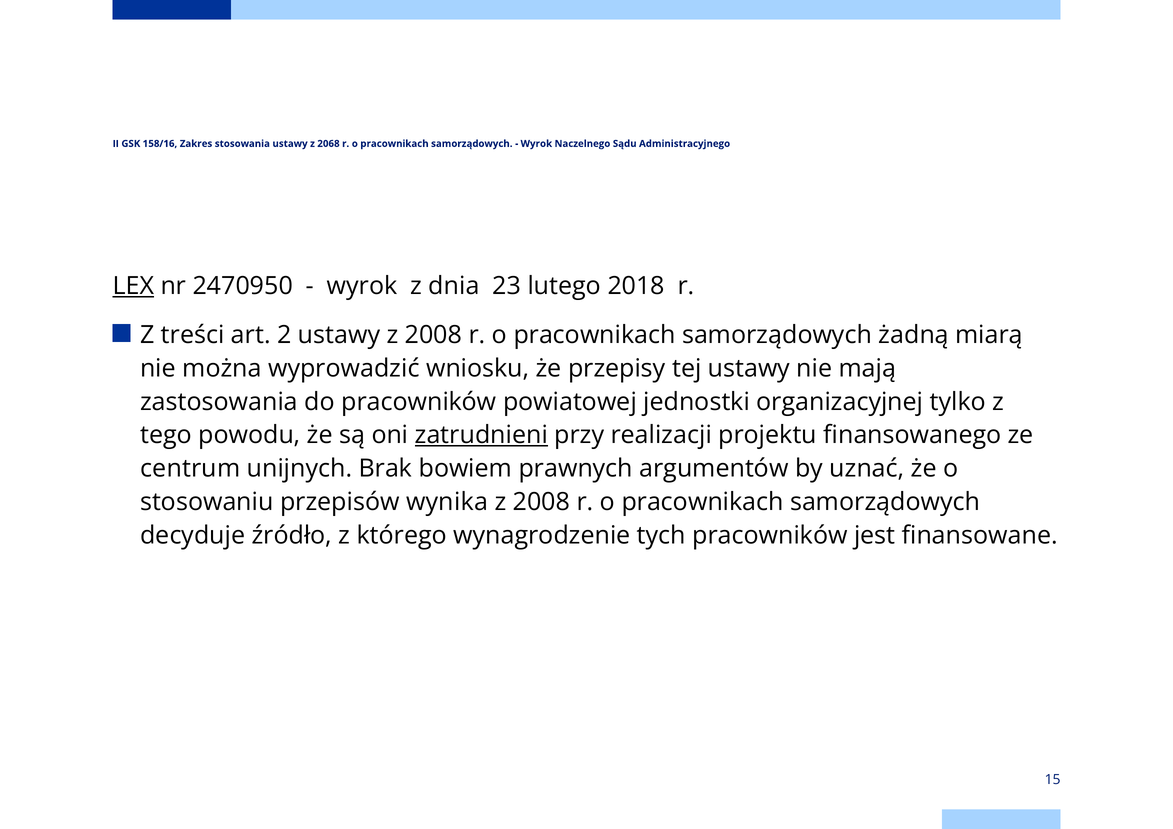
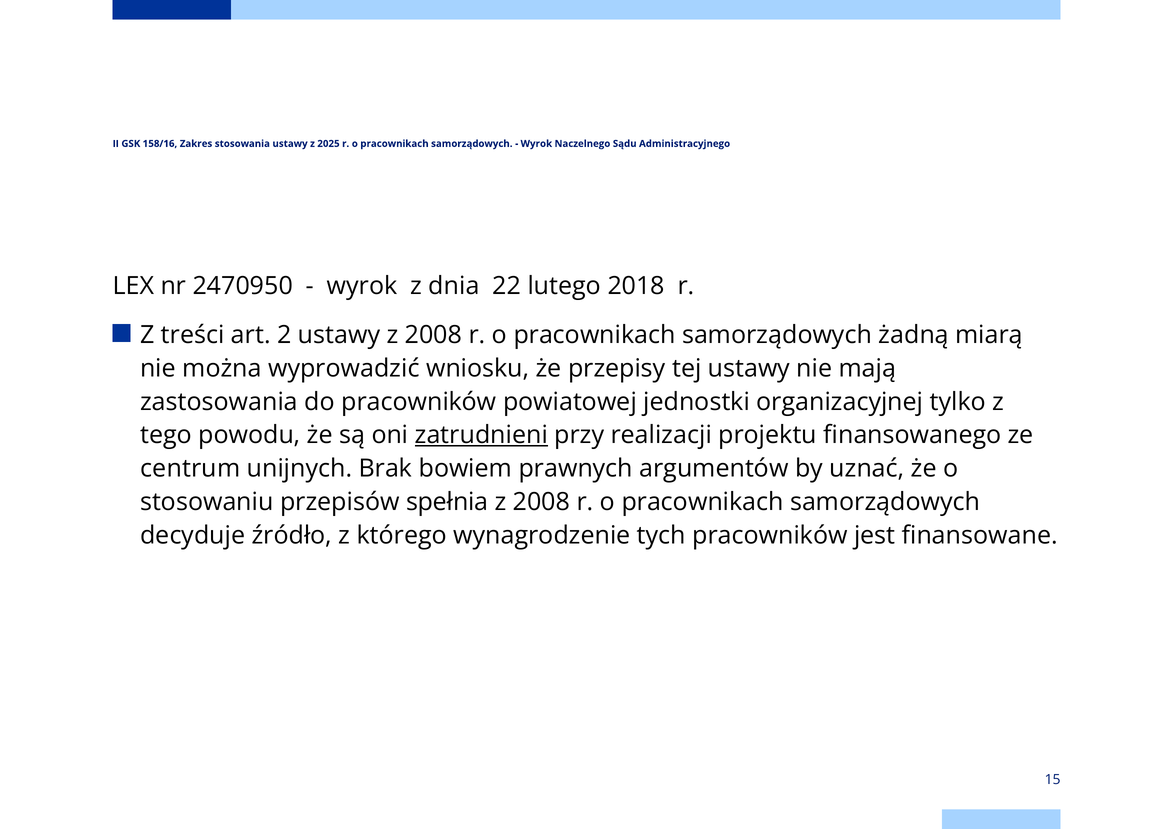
2068: 2068 -> 2025
LEX underline: present -> none
23: 23 -> 22
wynika: wynika -> spełnia
